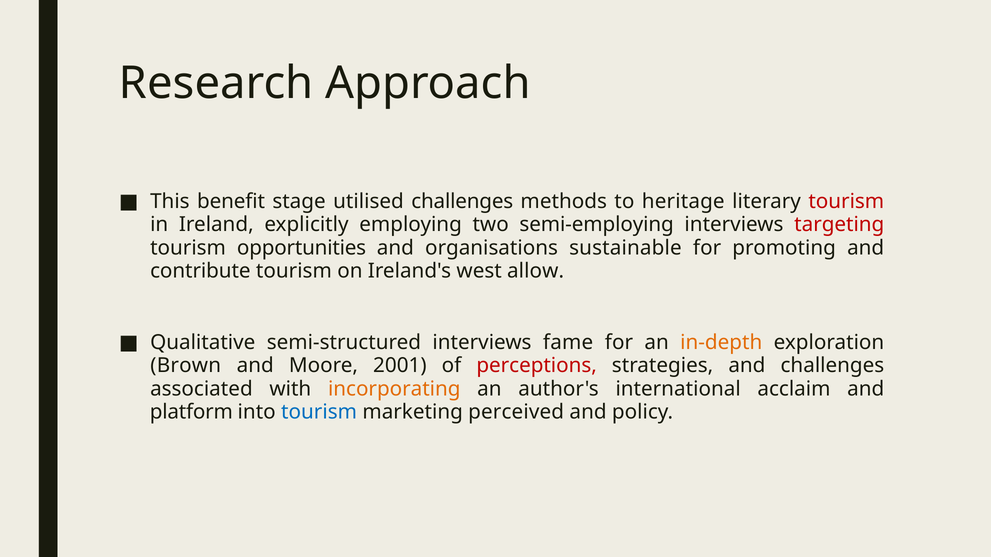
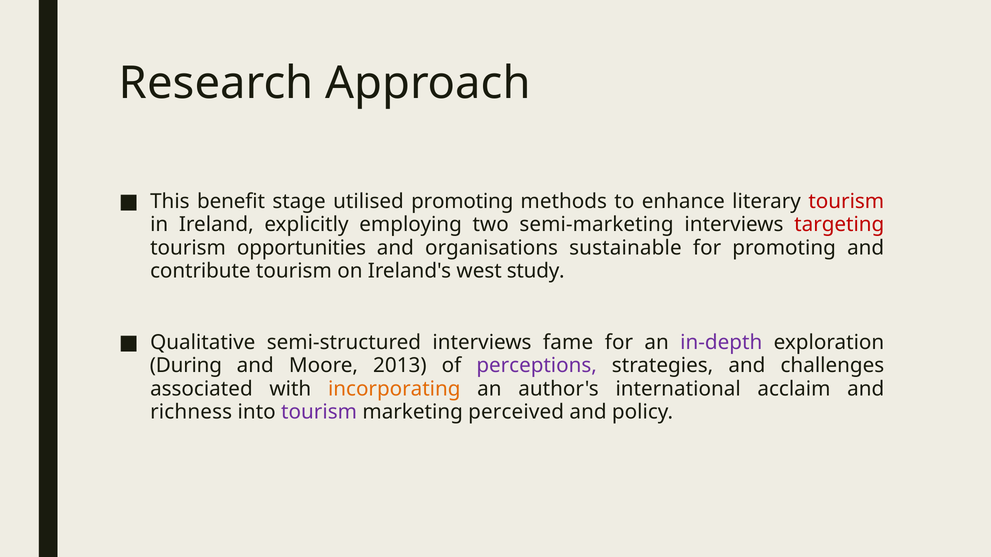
utilised challenges: challenges -> promoting
heritage: heritage -> enhance
semi-employing: semi-employing -> semi-marketing
allow: allow -> study
in-depth colour: orange -> purple
Brown: Brown -> During
2001: 2001 -> 2013
perceptions colour: red -> purple
platform: platform -> richness
tourism at (319, 413) colour: blue -> purple
